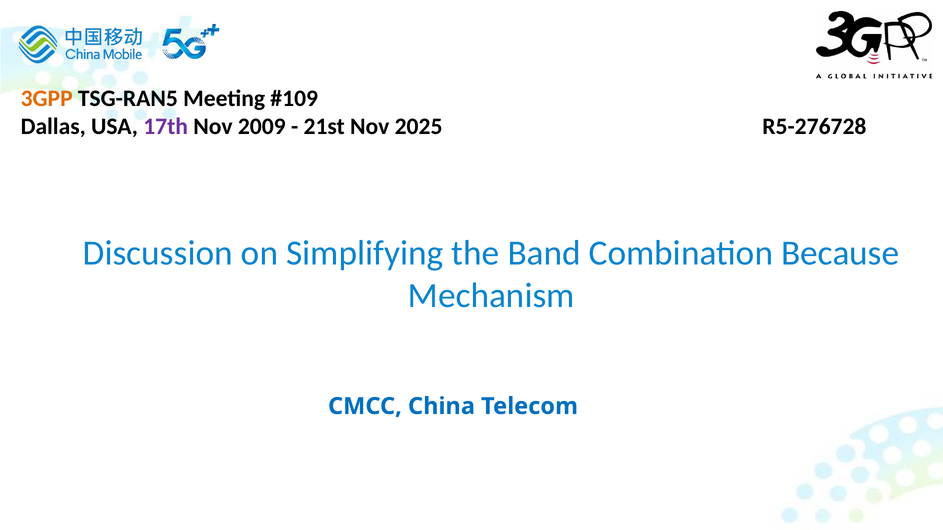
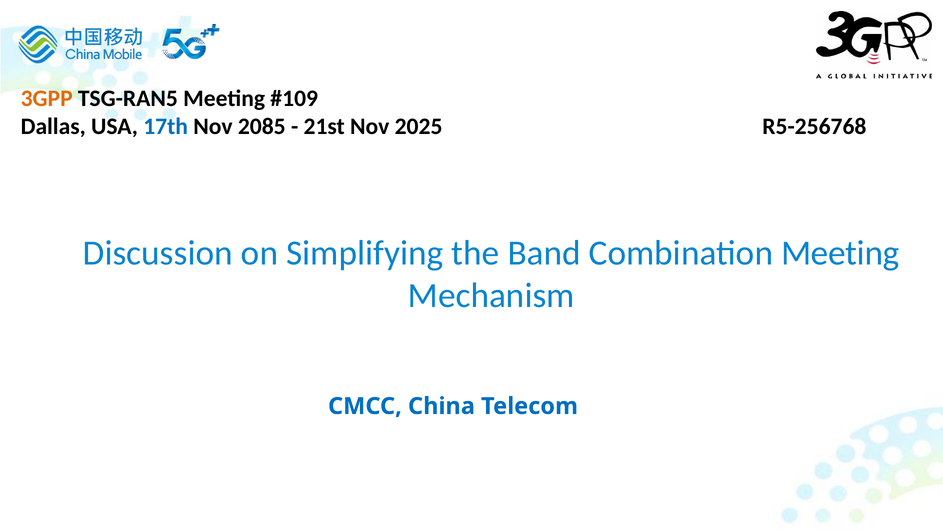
17th colour: purple -> blue
2009: 2009 -> 2085
R5-276728: R5-276728 -> R5-256768
Combination Because: Because -> Meeting
